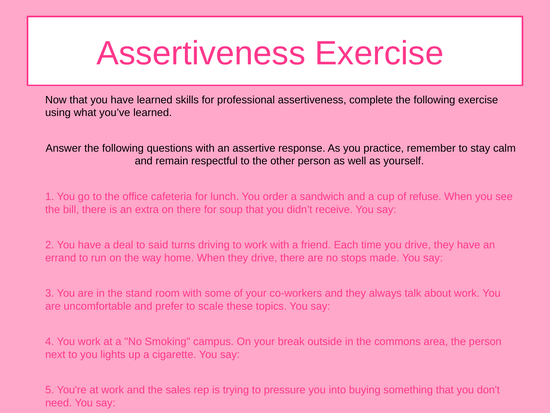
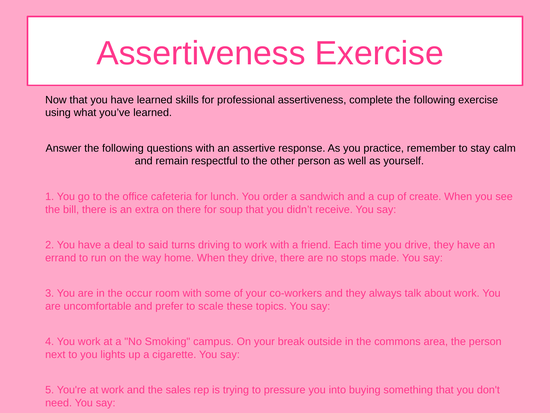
refuse: refuse -> create
stand: stand -> occur
